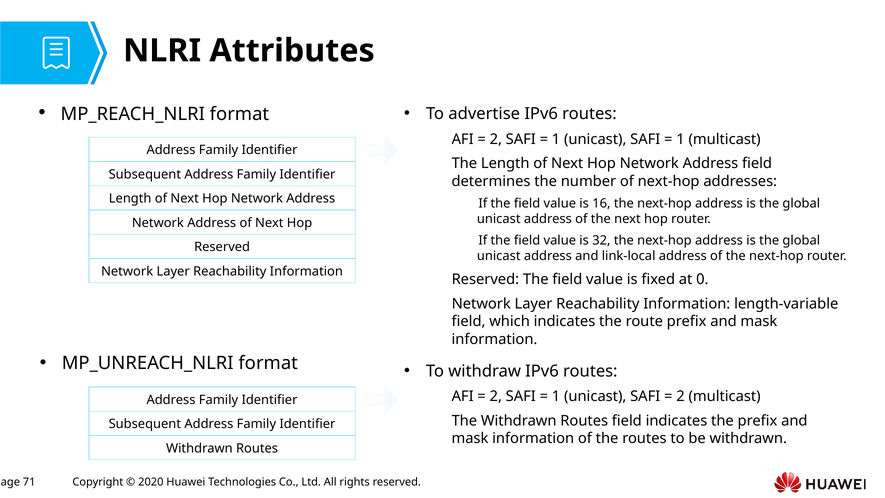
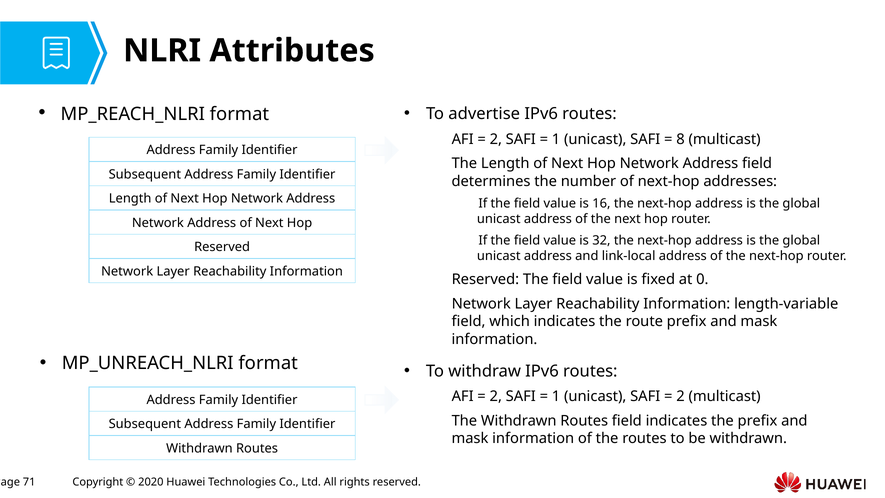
1 at (680, 139): 1 -> 8
